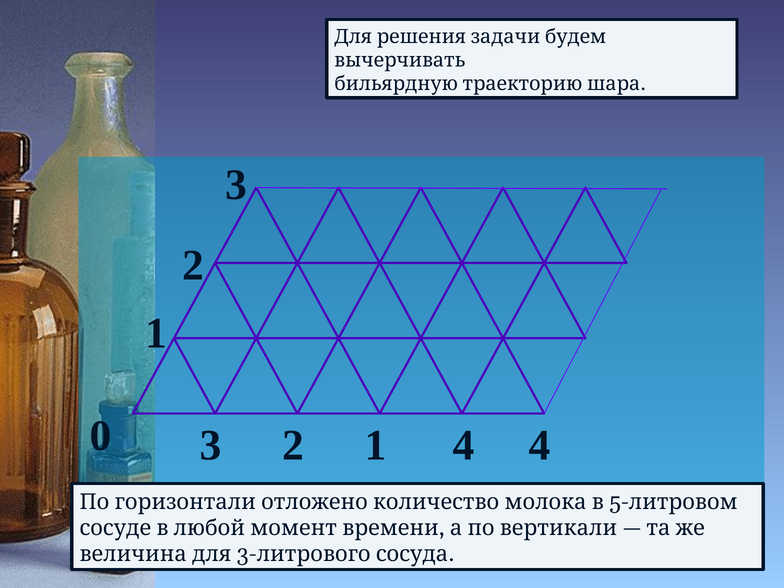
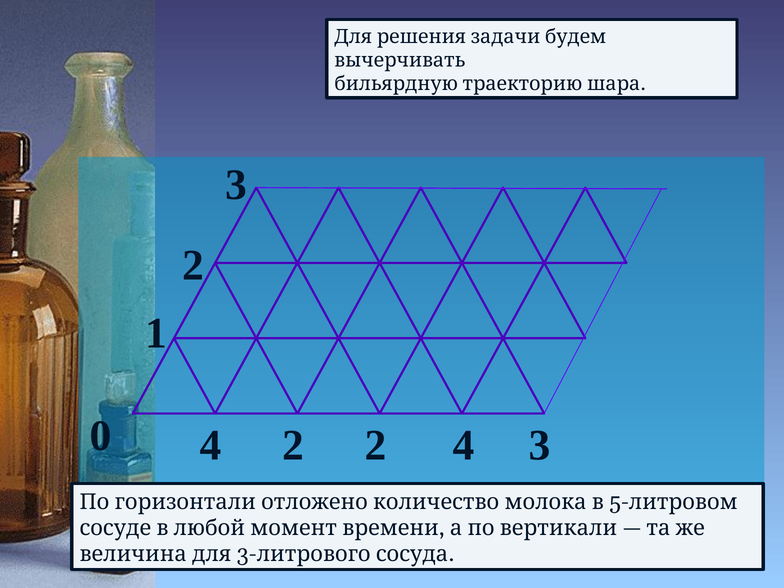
0 3: 3 -> 4
2 1: 1 -> 2
4 4: 4 -> 3
